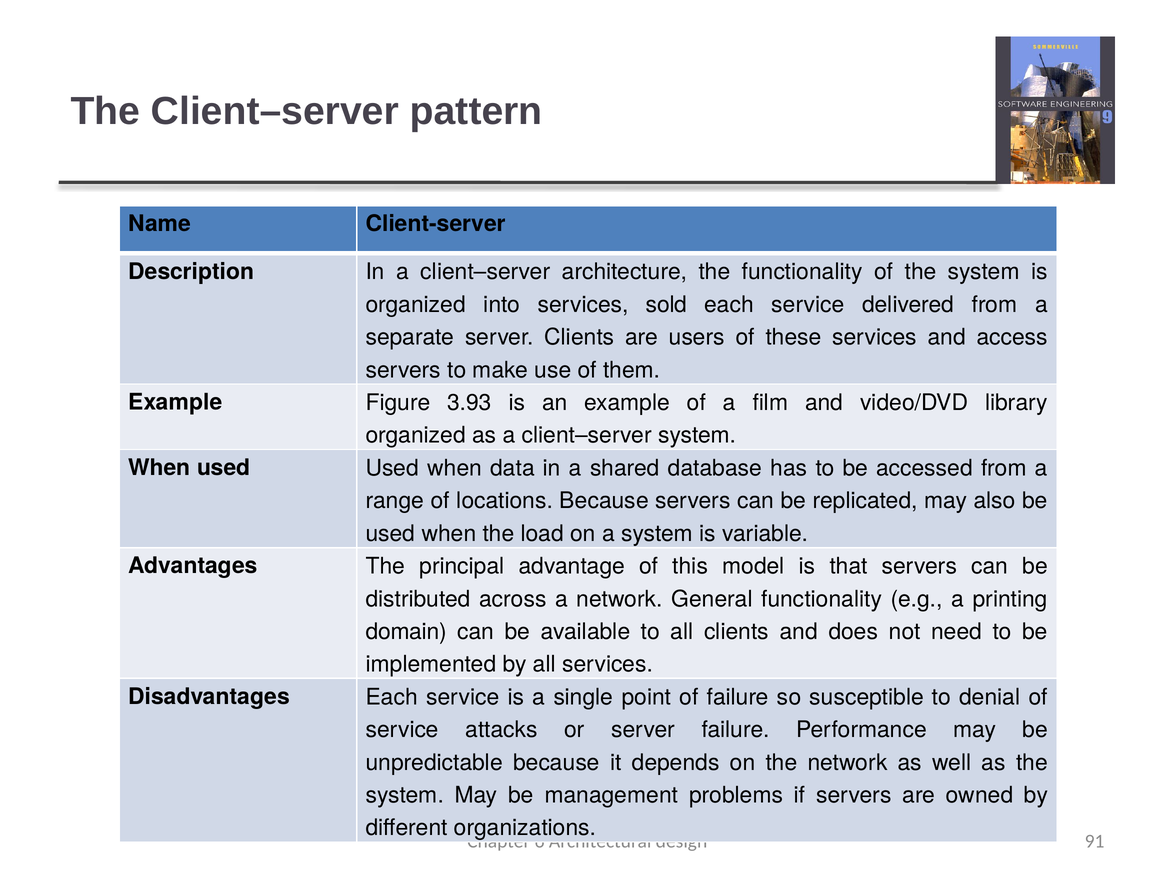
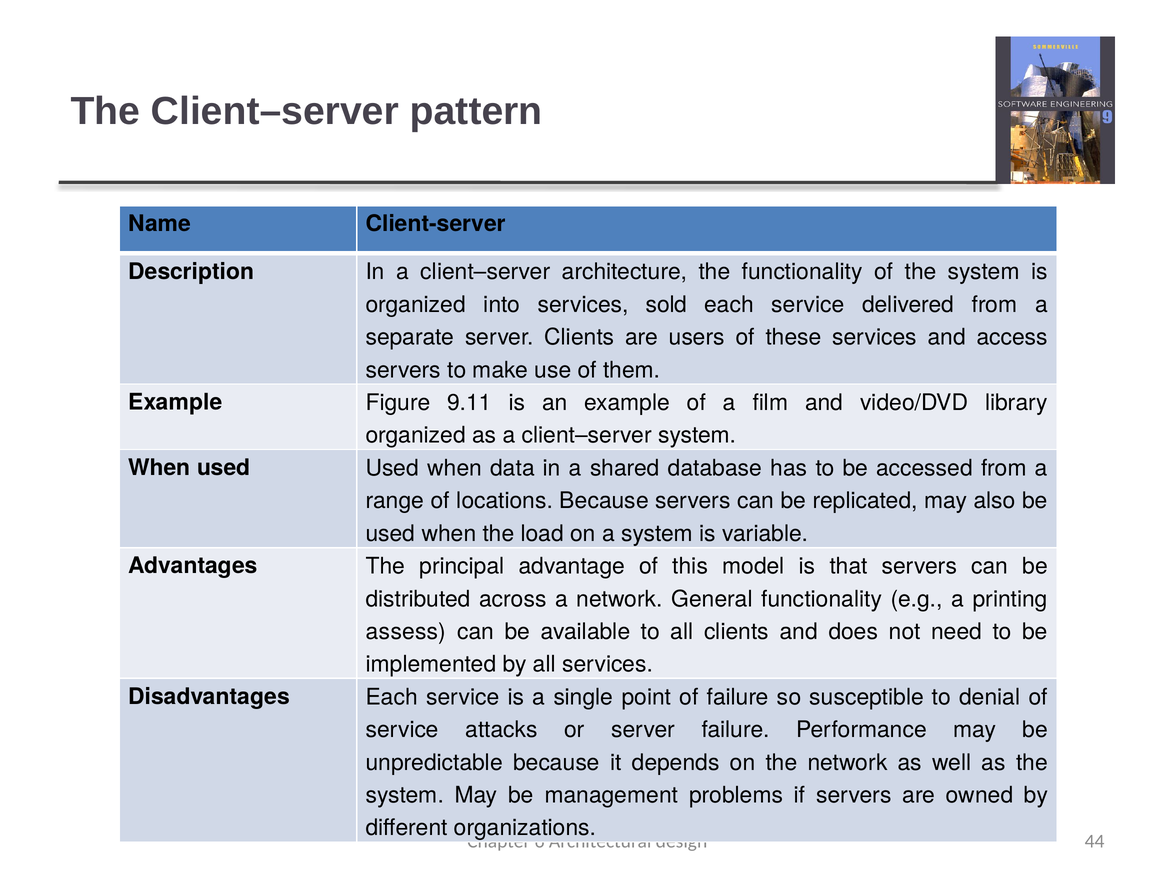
3.93: 3.93 -> 9.11
domain: domain -> assess
91: 91 -> 44
